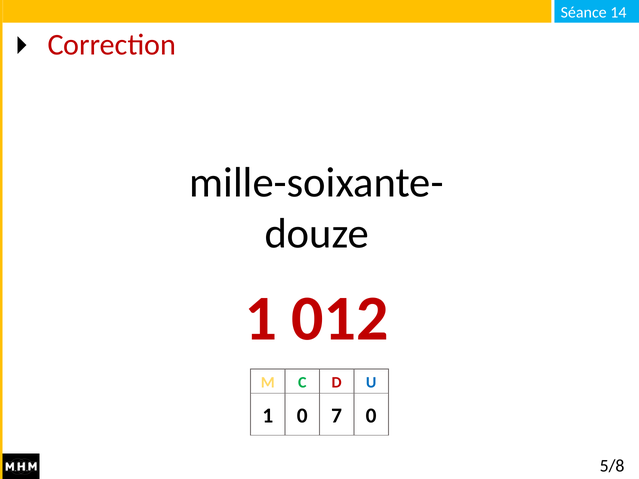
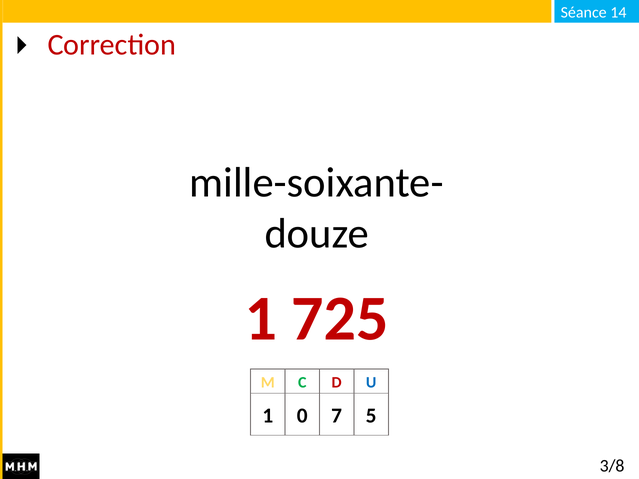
012: 012 -> 725
7 0: 0 -> 5
5/8: 5/8 -> 3/8
